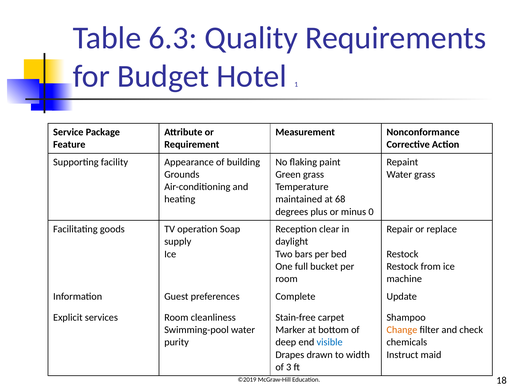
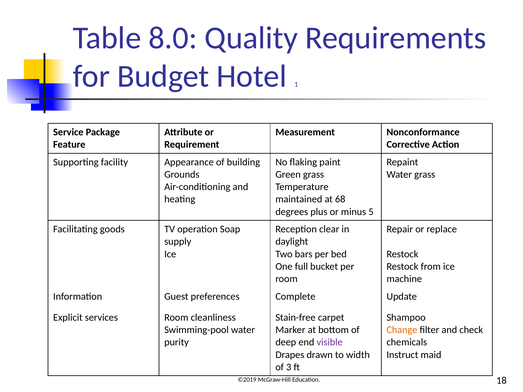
6.3: 6.3 -> 8.0
0: 0 -> 5
visible colour: blue -> purple
